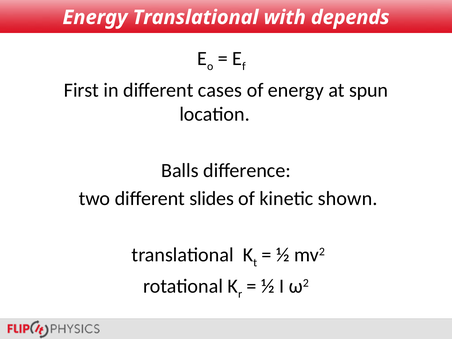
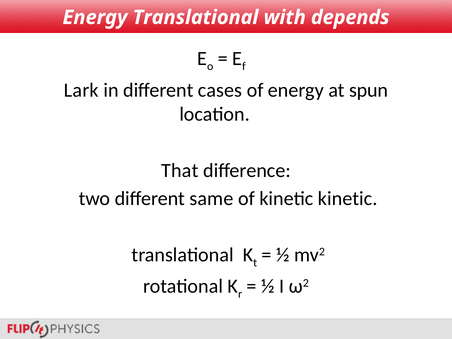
First: First -> Lark
Balls: Balls -> That
slides: slides -> same
kinetic shown: shown -> kinetic
